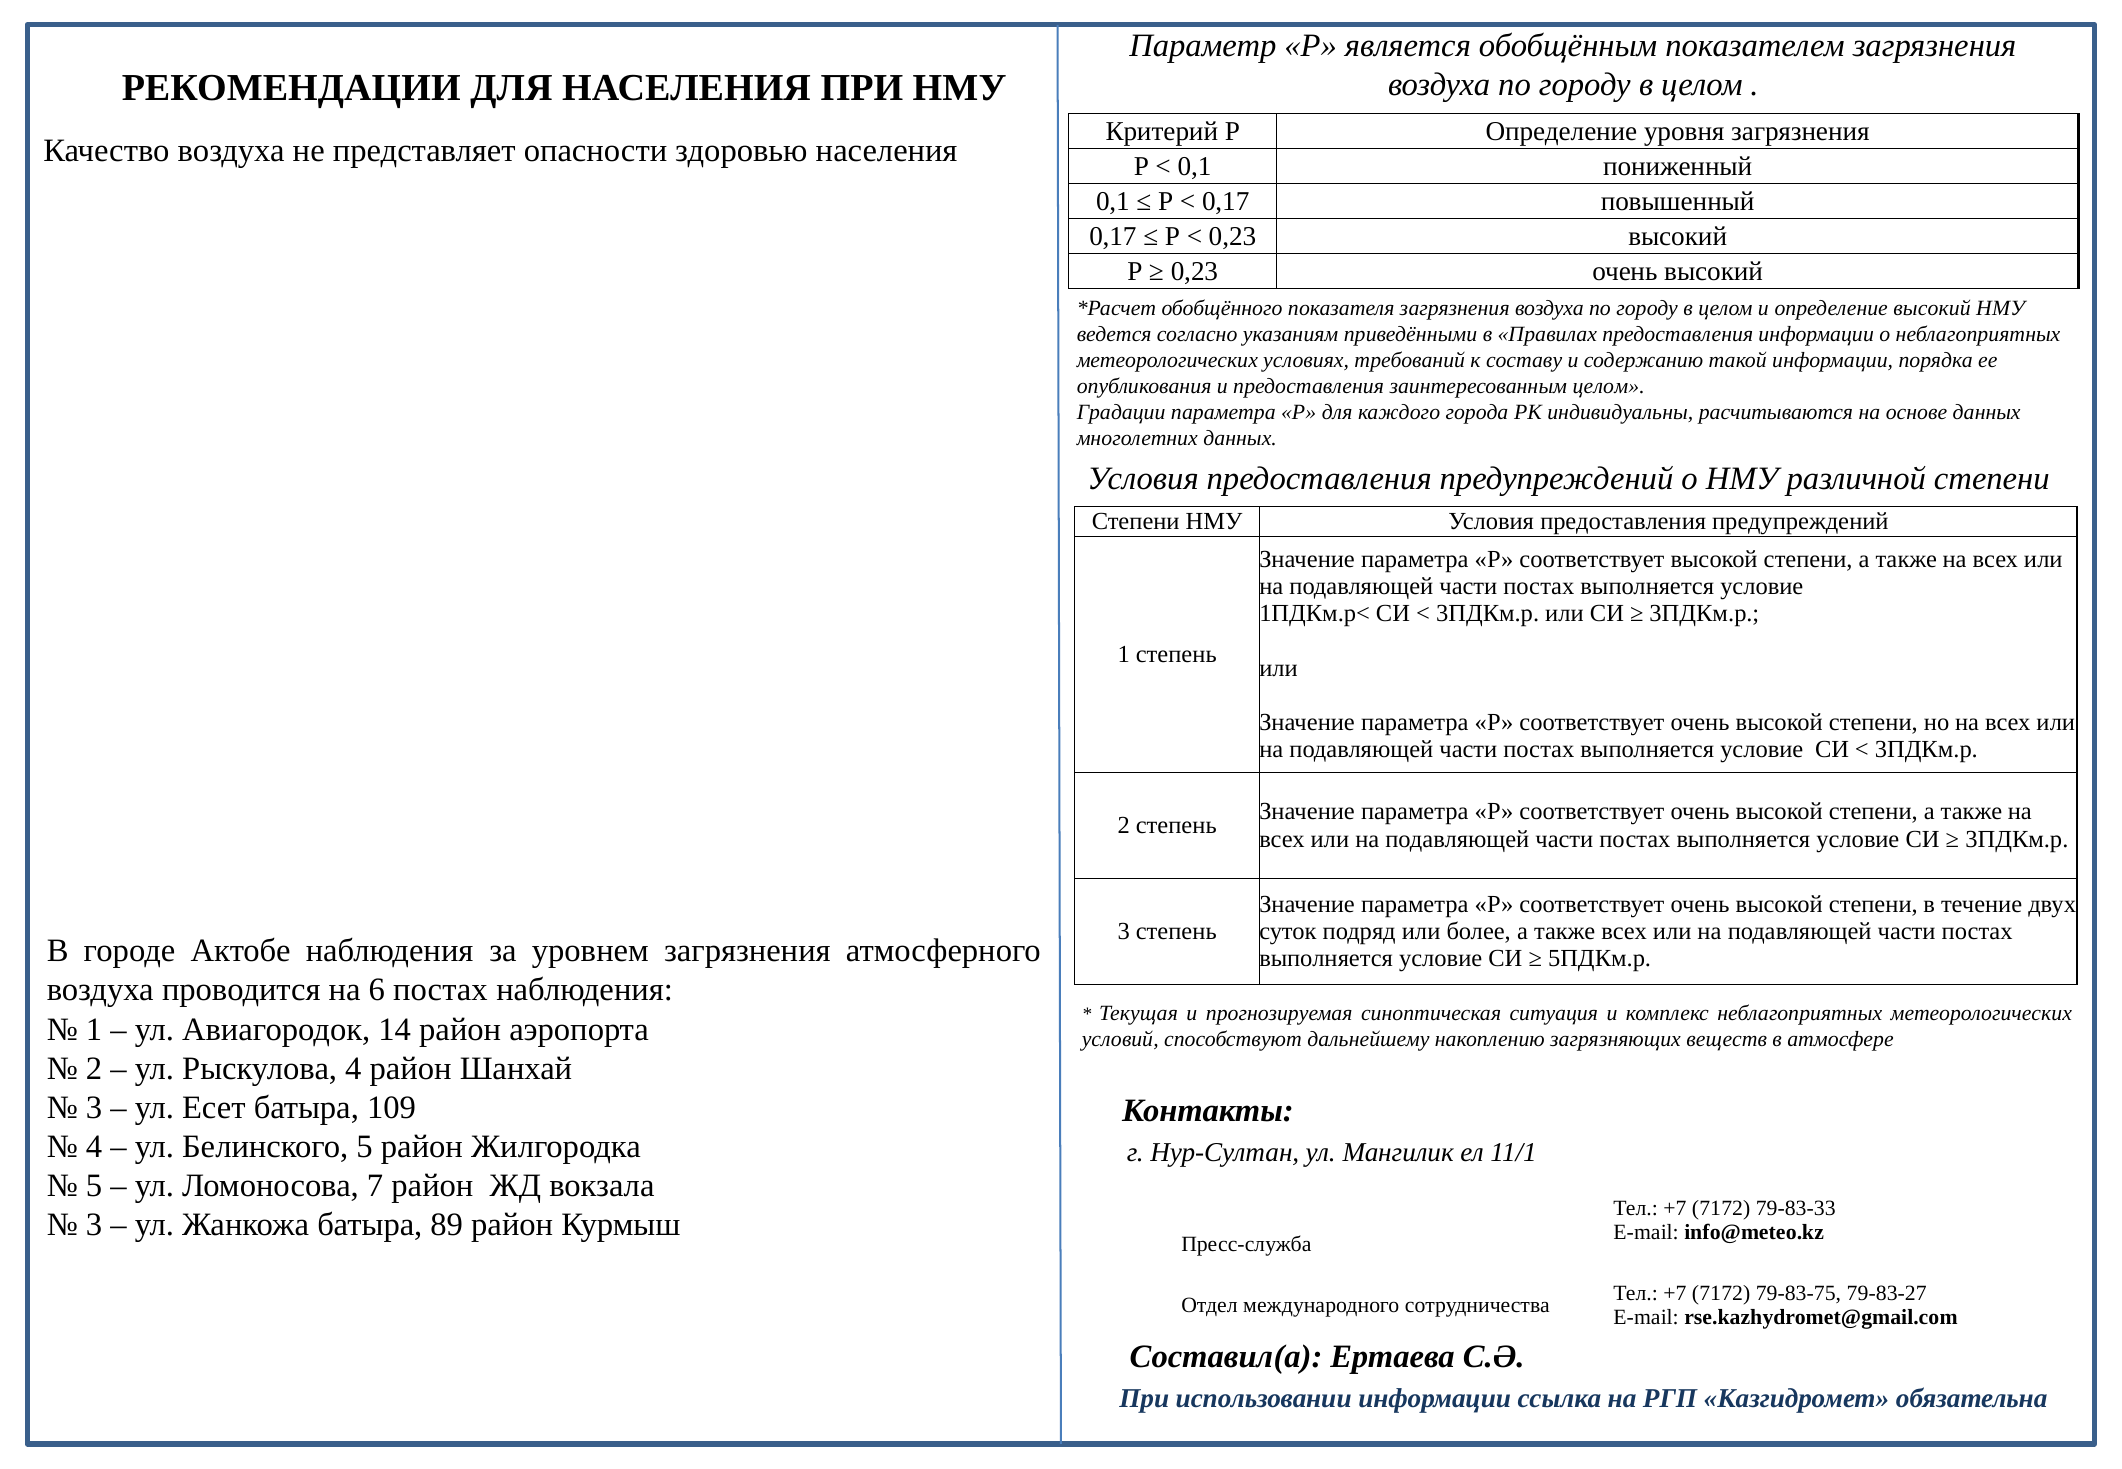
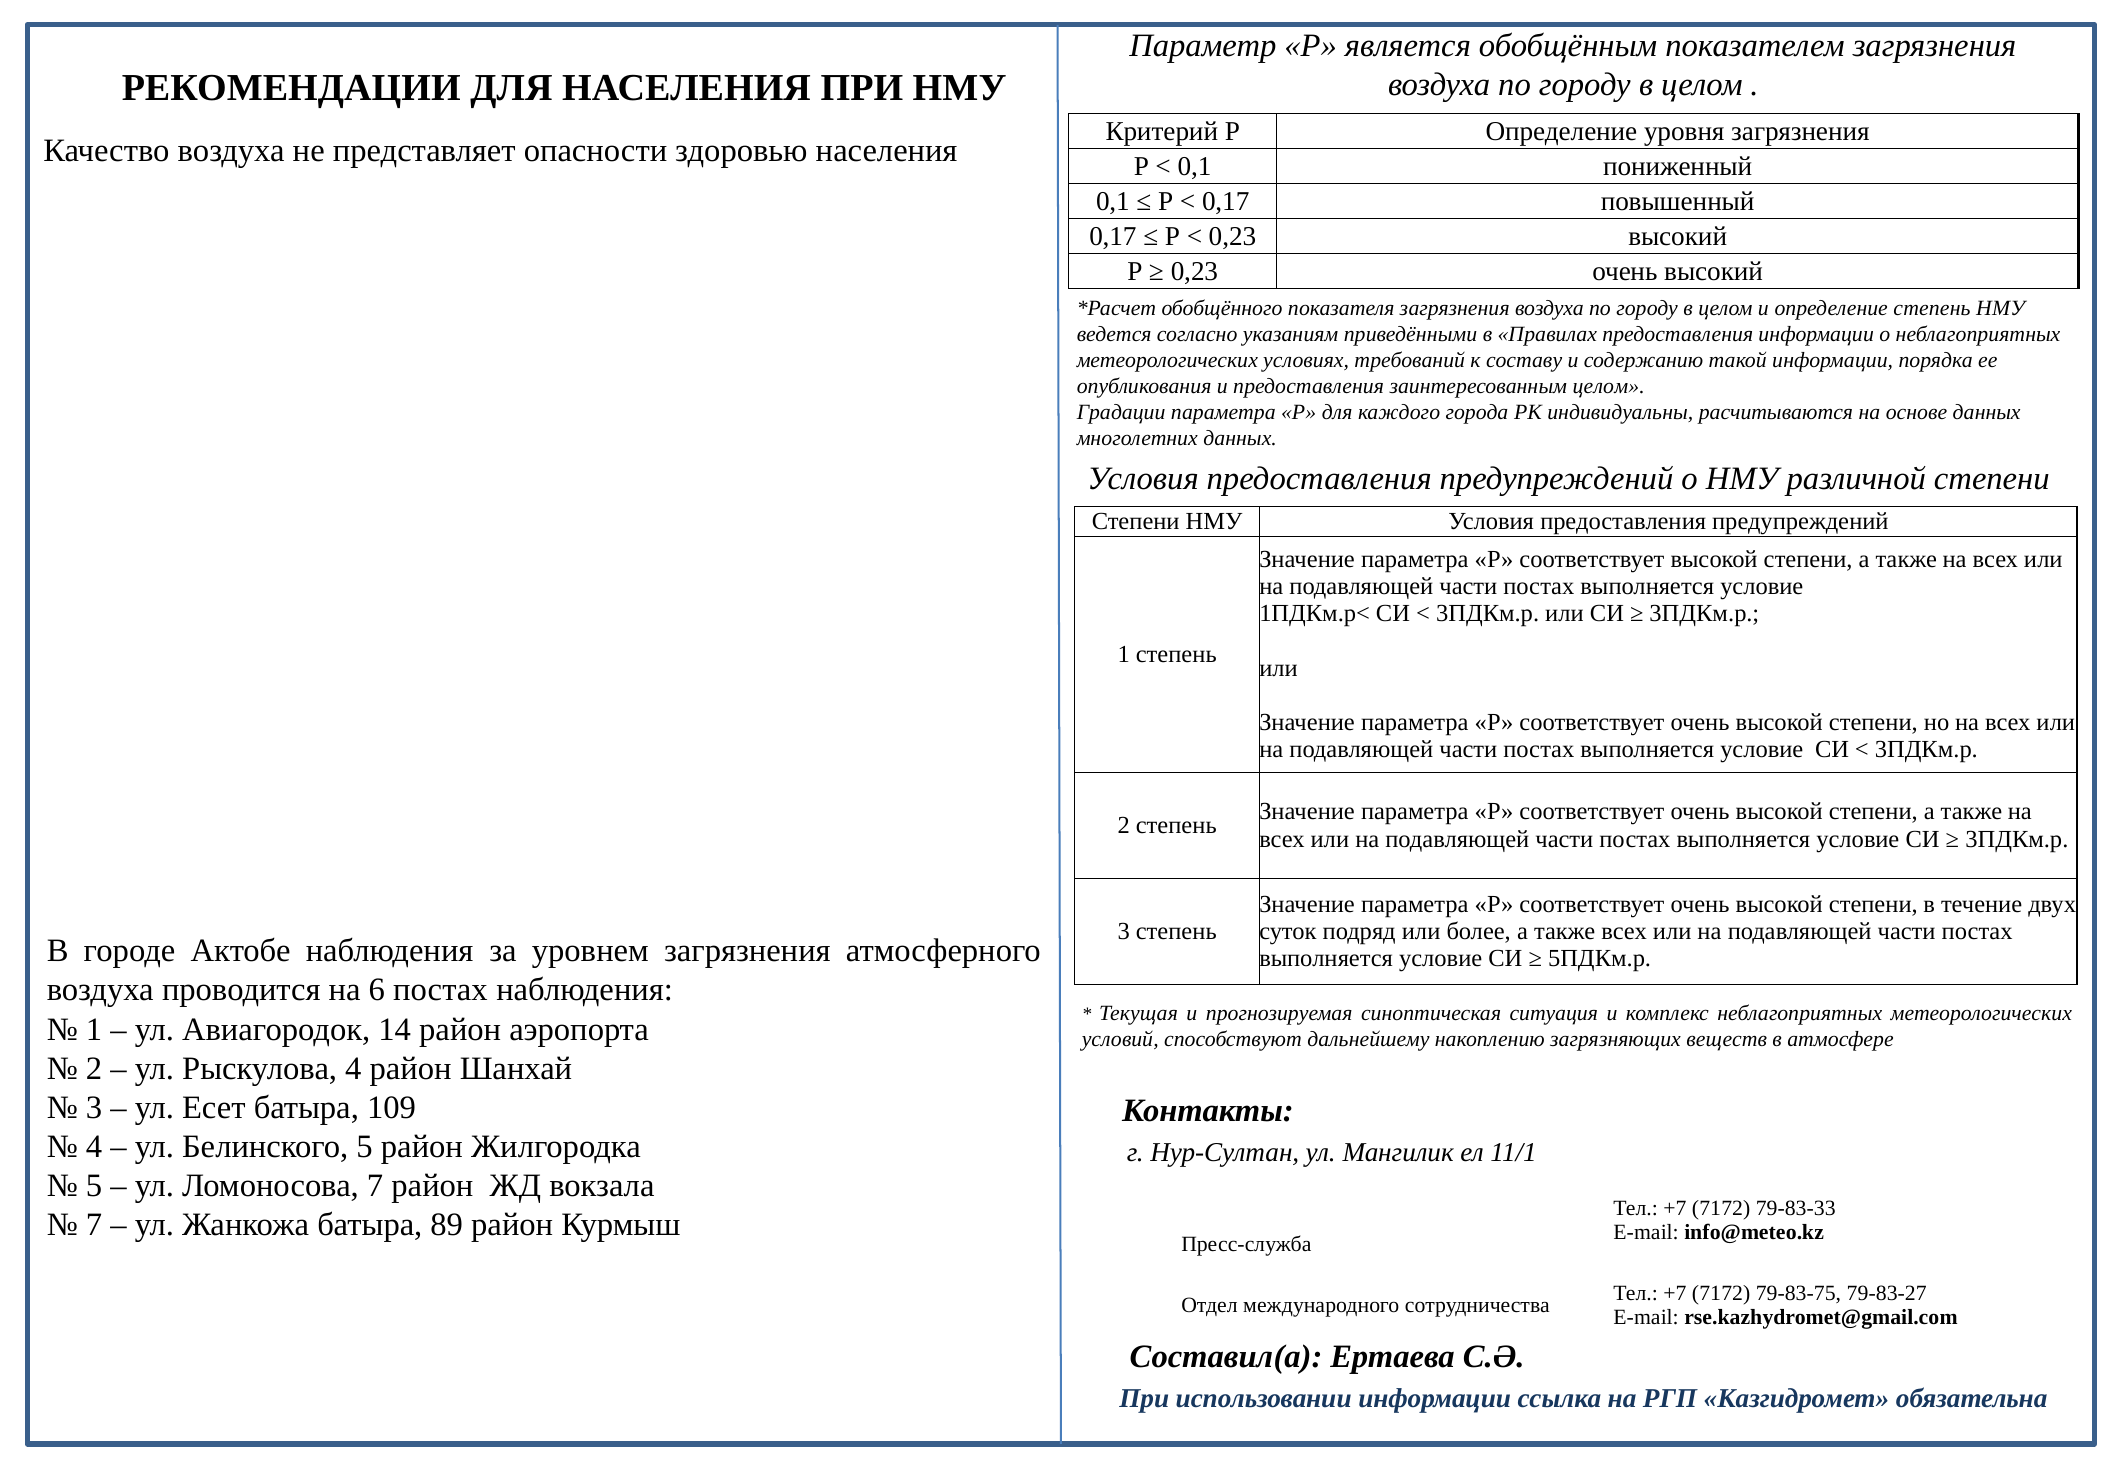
определение высокий: высокий -> степень
3 at (94, 1225): 3 -> 7
